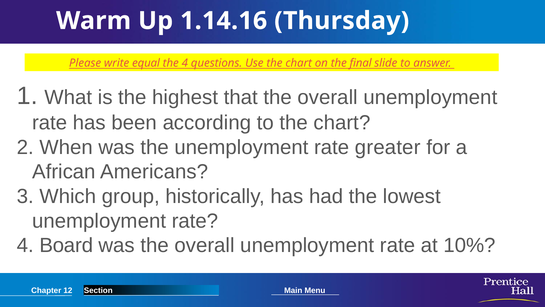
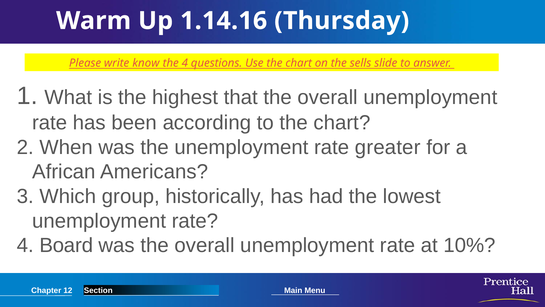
equal: equal -> know
final: final -> sells
